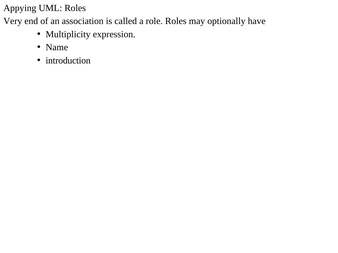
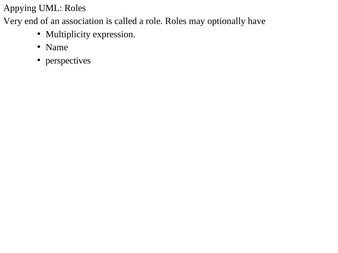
introduction: introduction -> perspectives
